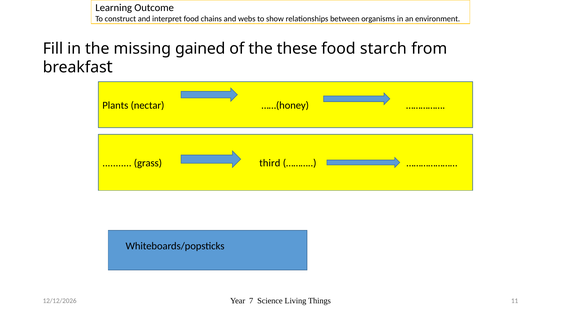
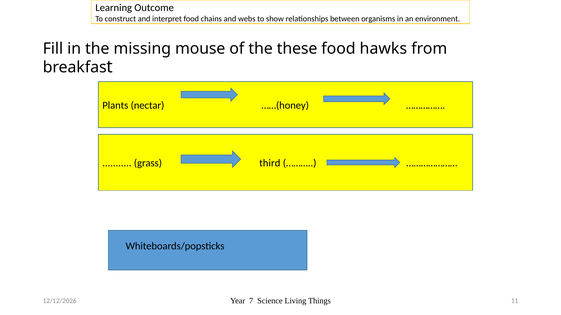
gained: gained -> mouse
starch: starch -> hawks
